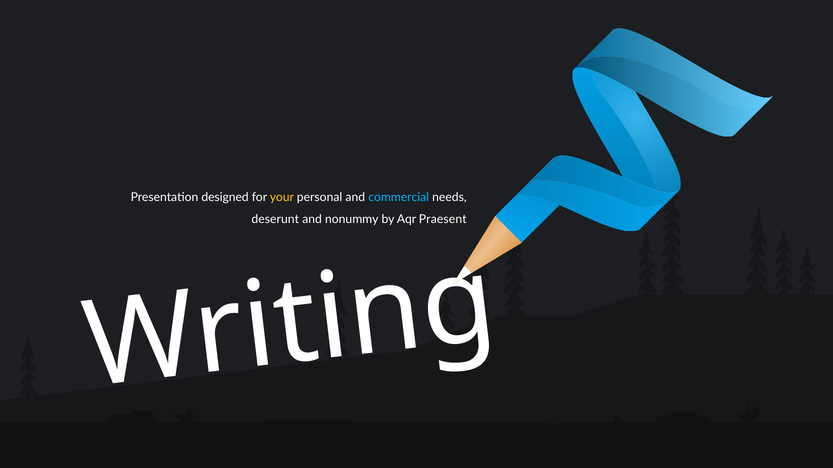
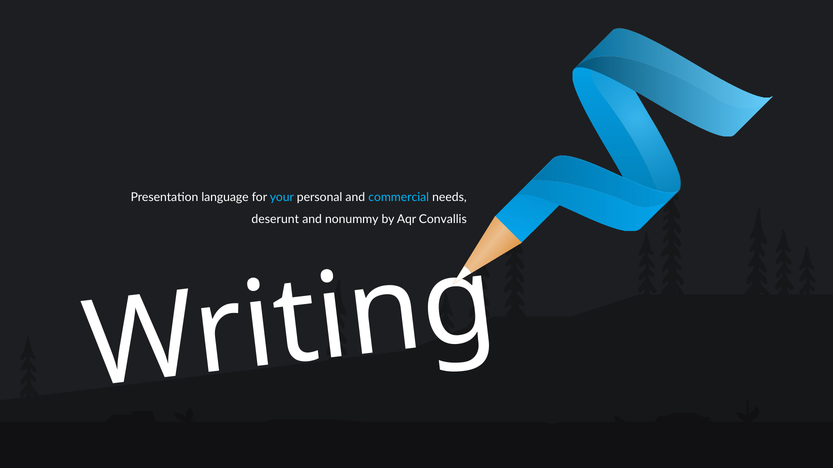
designed: designed -> language
your colour: yellow -> light blue
Praesent: Praesent -> Convallis
